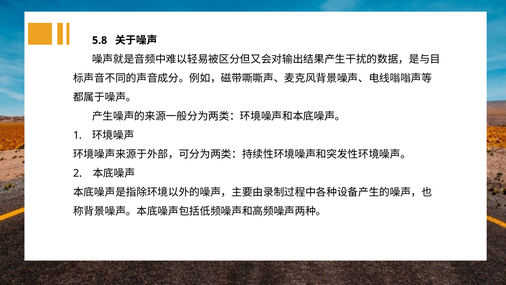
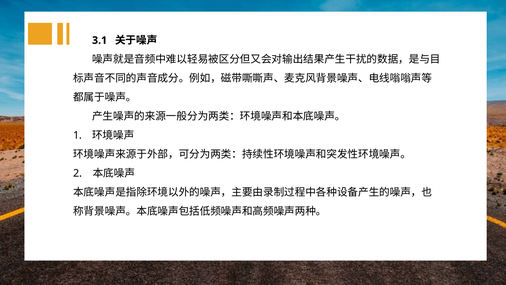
5.8: 5.8 -> 3.1
